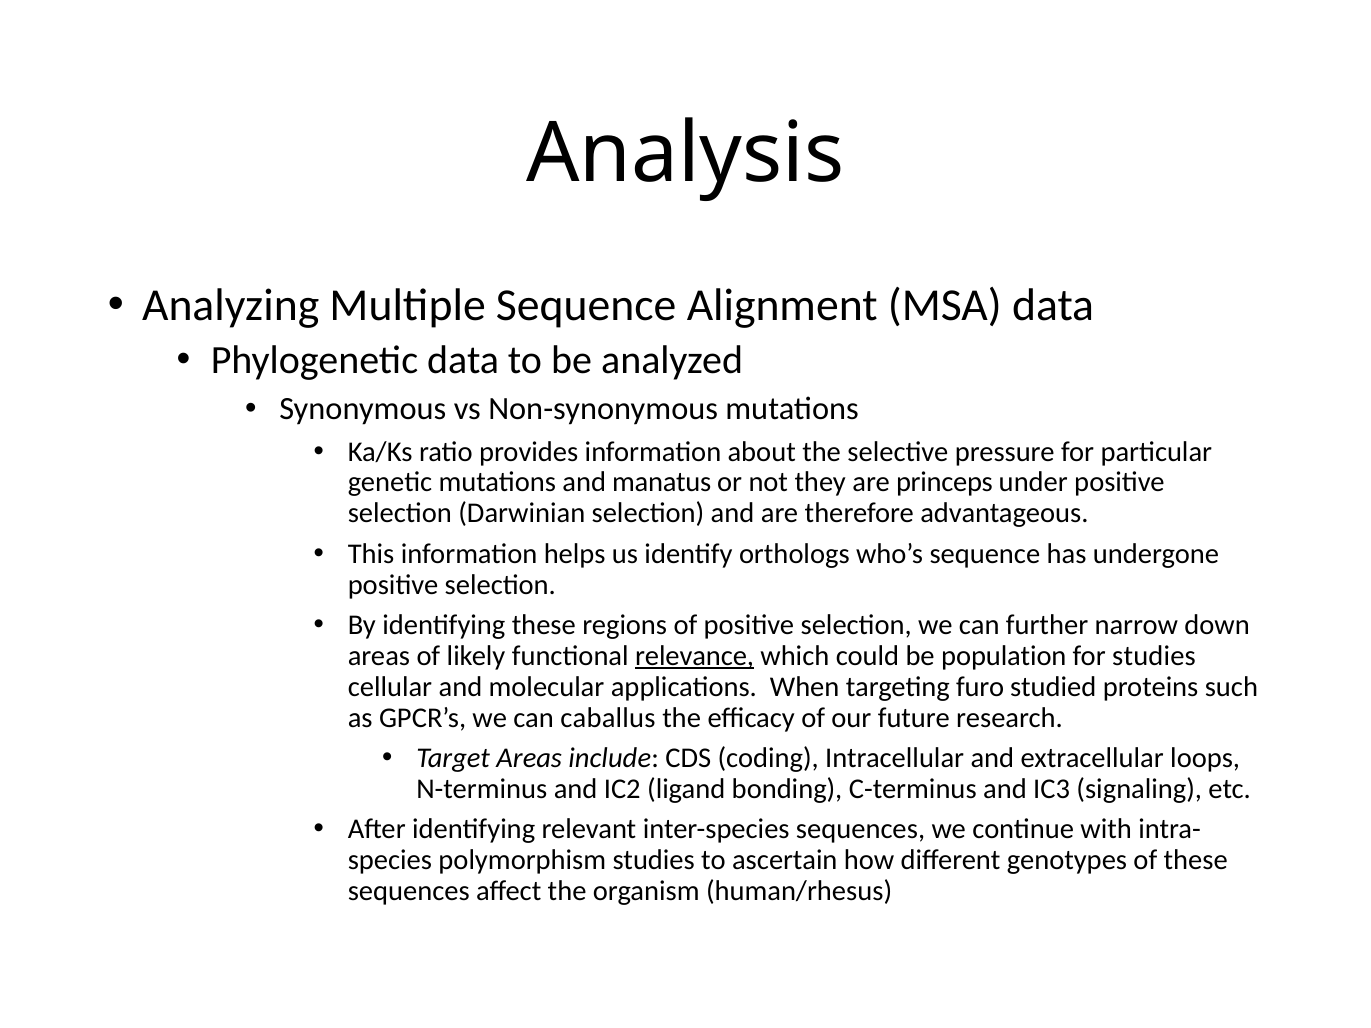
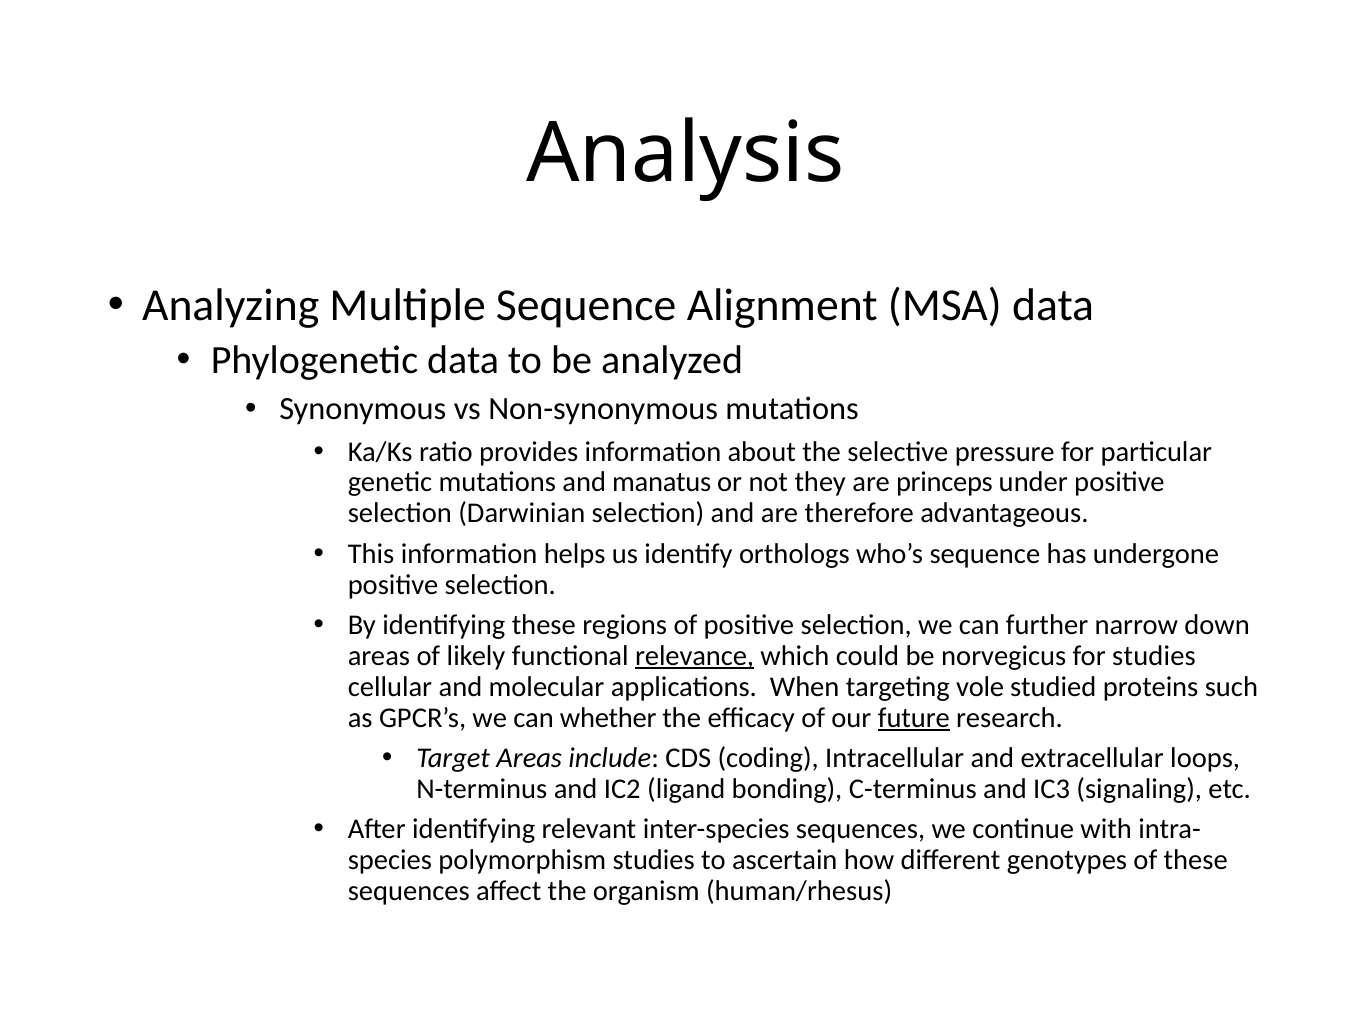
population: population -> norvegicus
furo: furo -> vole
caballus: caballus -> whether
future underline: none -> present
